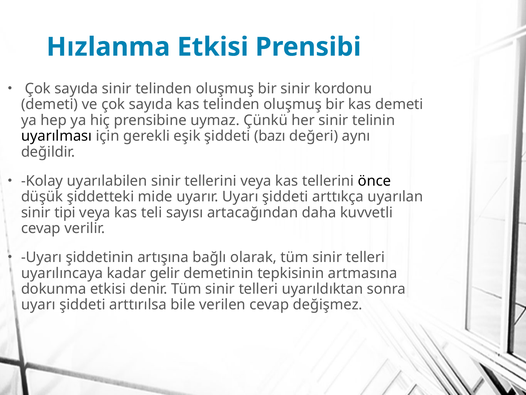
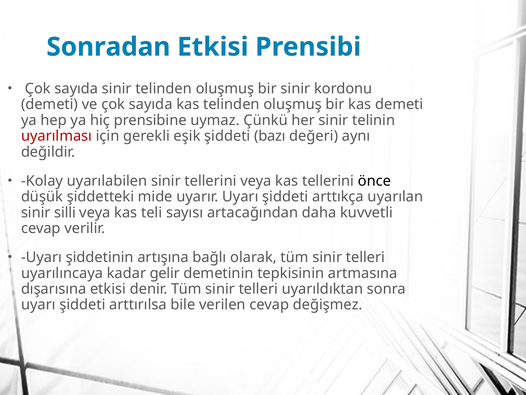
Hızlanma: Hızlanma -> Sonradan
uyarılması colour: black -> red
tipi: tipi -> silli
dokunma: dokunma -> dışarısına
